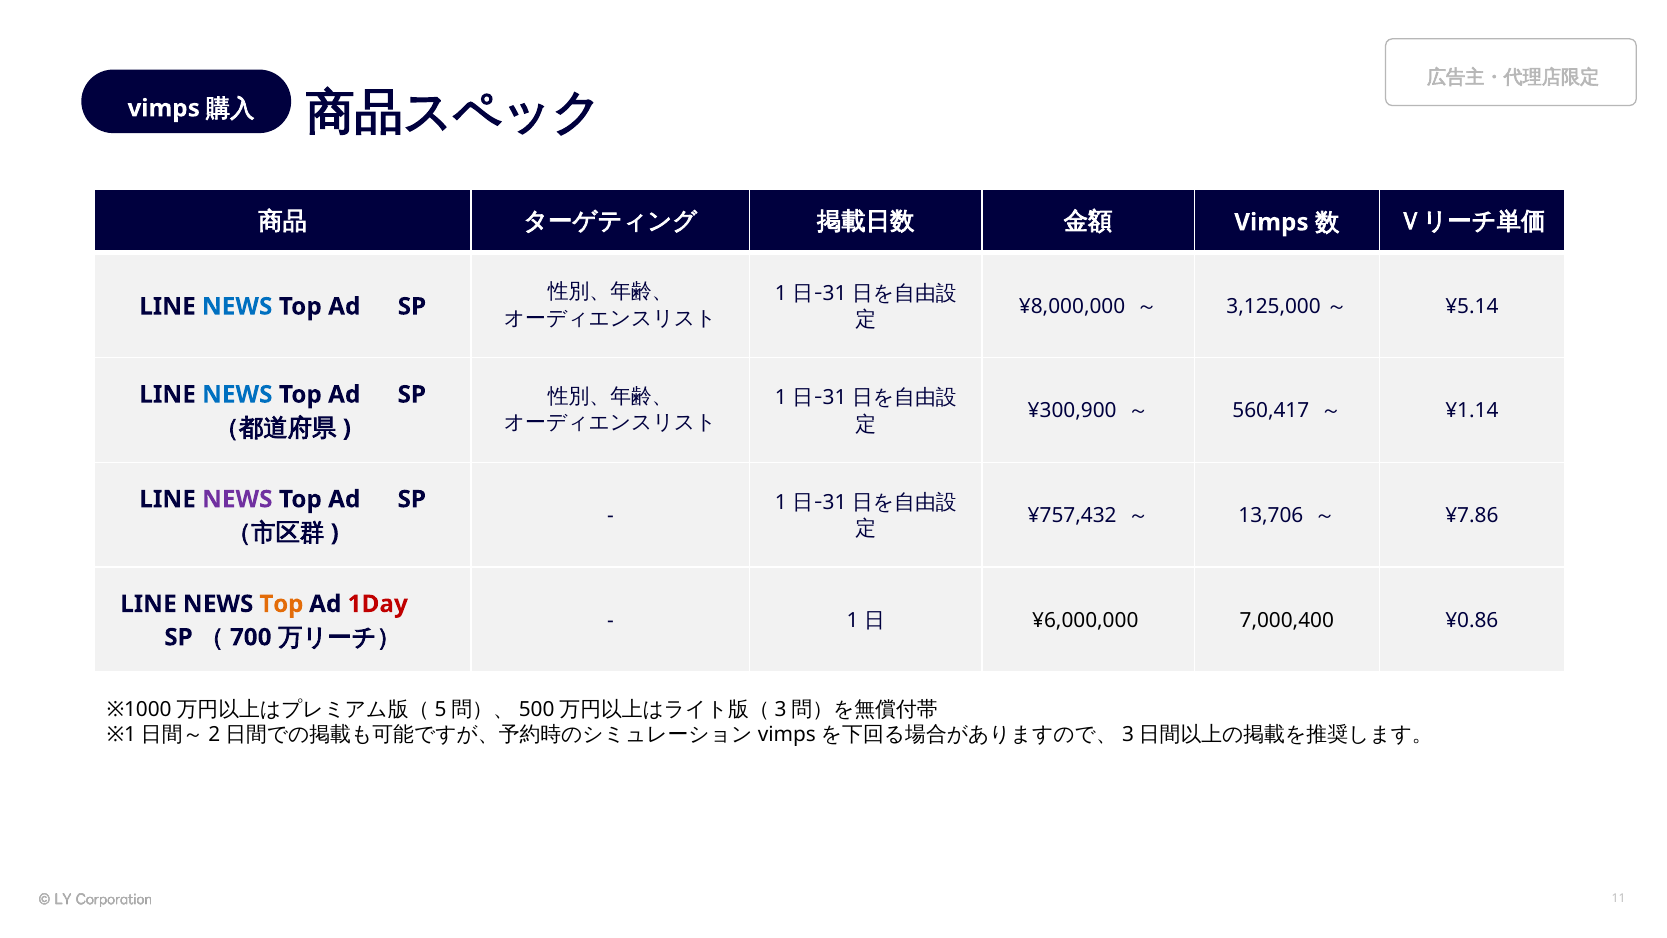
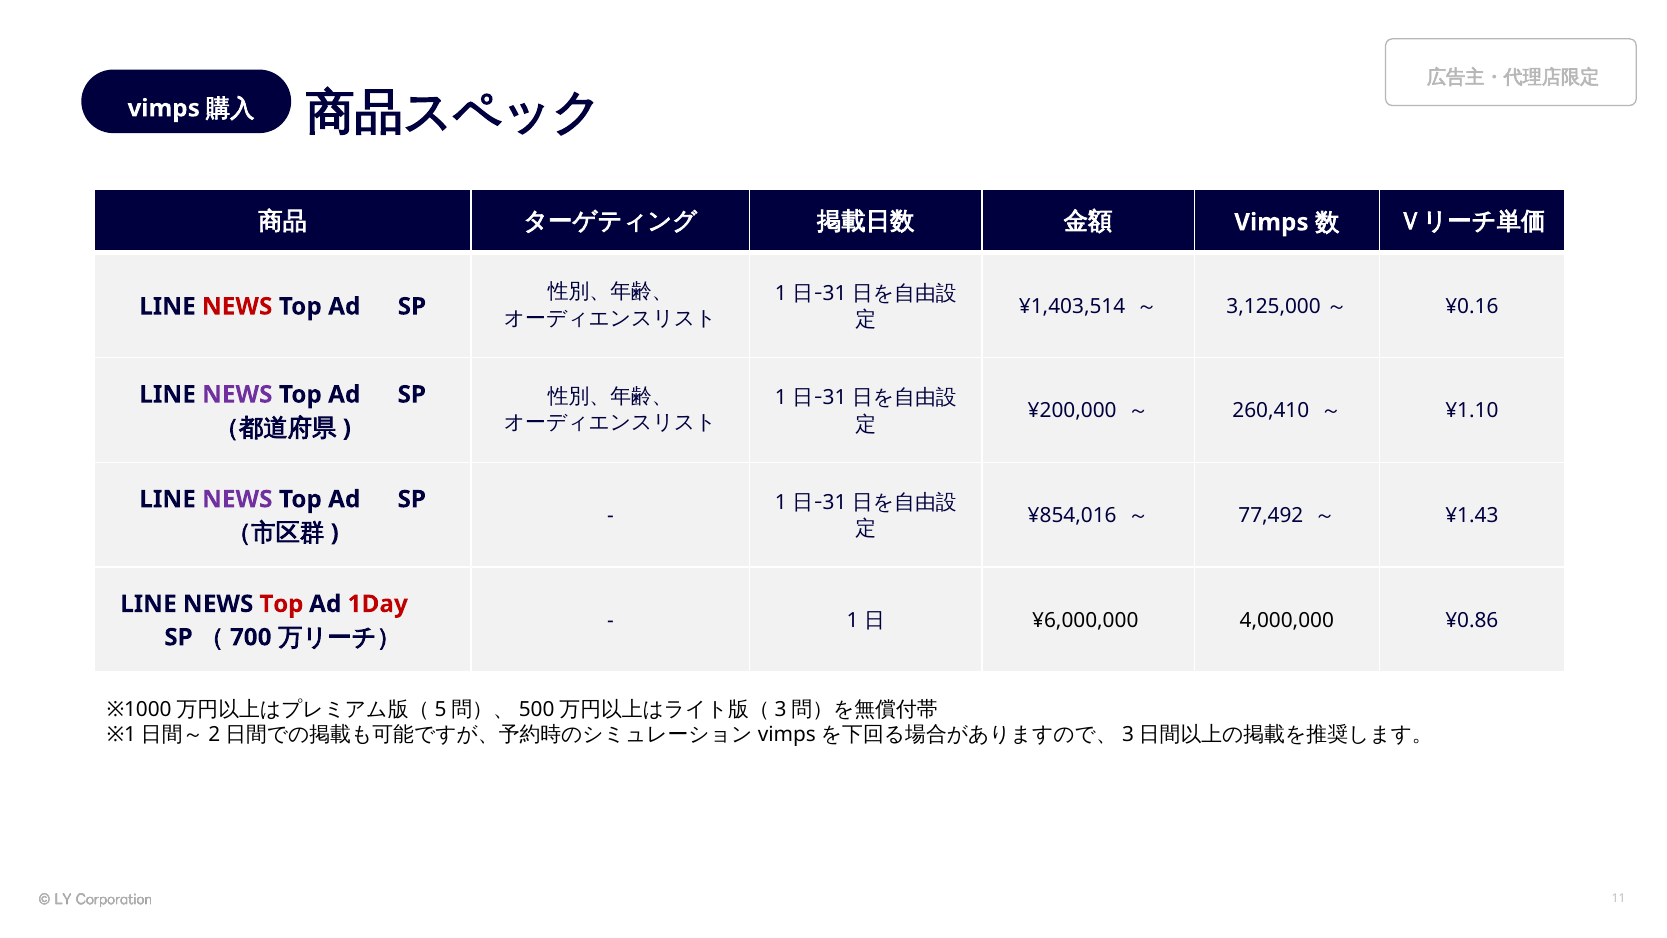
¥8,000,000: ¥8,000,000 -> ¥1,403,514
¥5.14: ¥5.14 -> ¥0.16
NEWS at (237, 306) colour: blue -> red
NEWS at (237, 394) colour: blue -> purple
¥300,900: ¥300,900 -> ¥200,000
560,417: 560,417 -> 260,410
¥1.14: ¥1.14 -> ¥1.10
¥757,432: ¥757,432 -> ¥854,016
13,706: 13,706 -> 77,492
¥7.86: ¥7.86 -> ¥1.43
Top at (281, 604) colour: orange -> red
7,000,400: 7,000,400 -> 4,000,000
